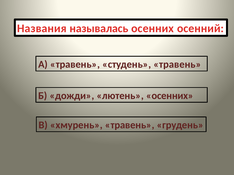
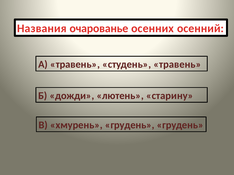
называлась: называлась -> очарованье
лютень осенних: осенних -> старину
хмурень травень: травень -> грудень
